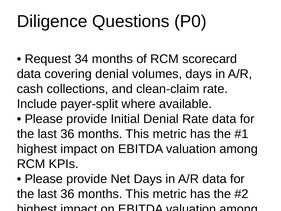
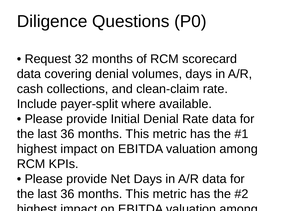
34: 34 -> 32
